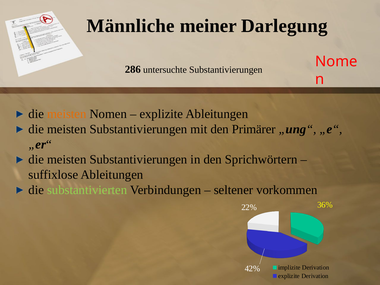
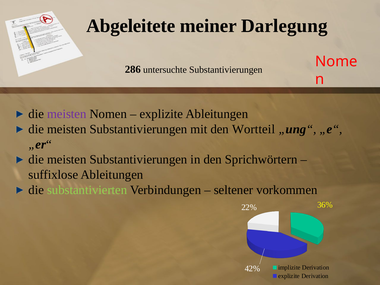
Männliche: Männliche -> Abgeleitete
meisten at (67, 114) colour: orange -> purple
Primärer: Primärer -> Wortteil
